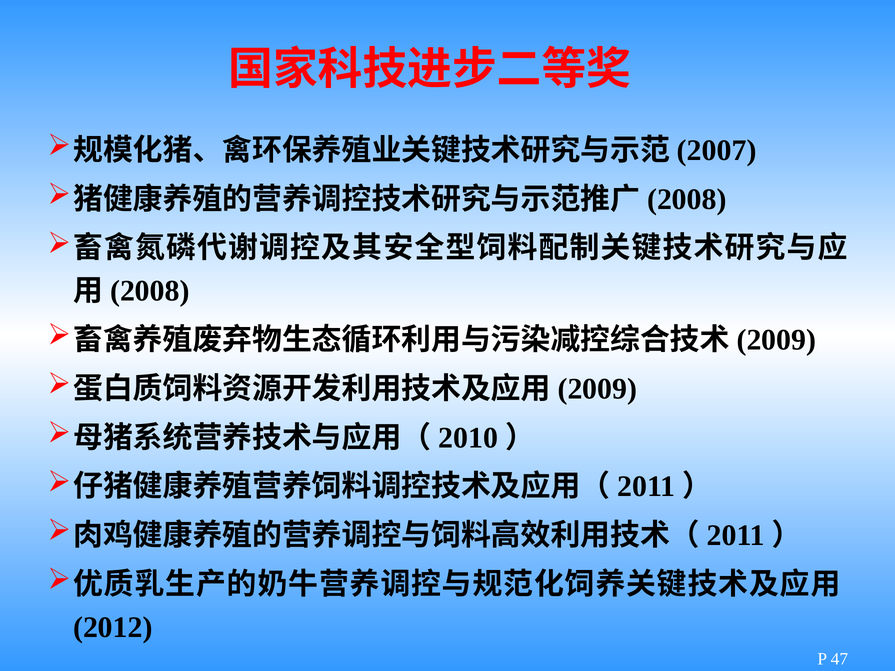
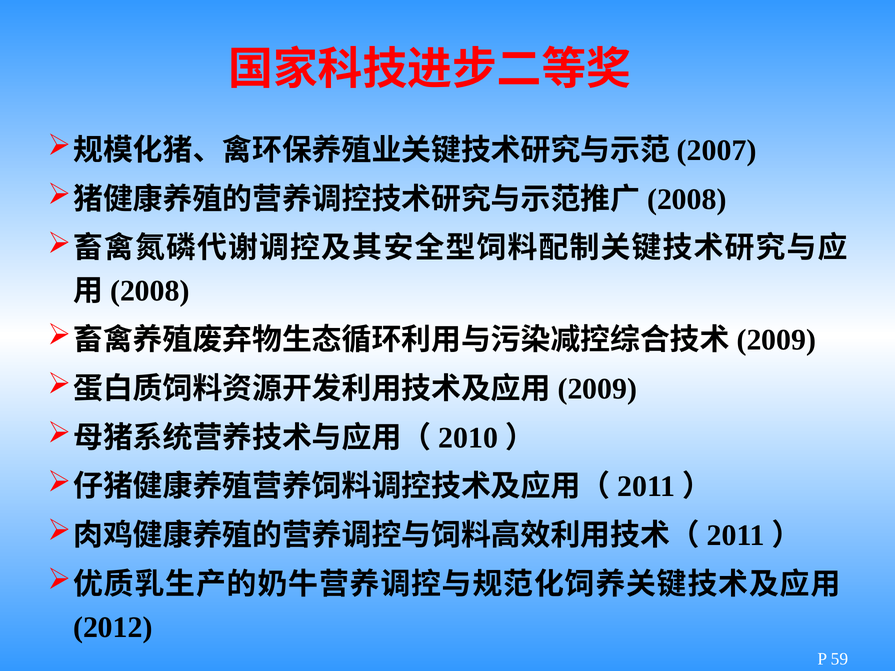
47: 47 -> 59
